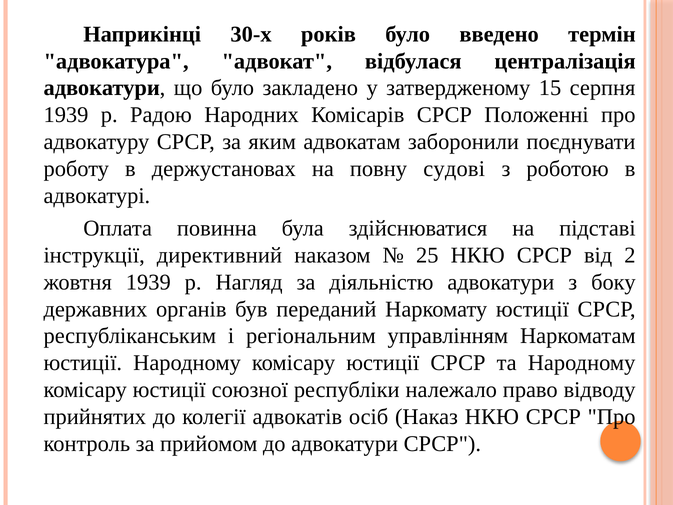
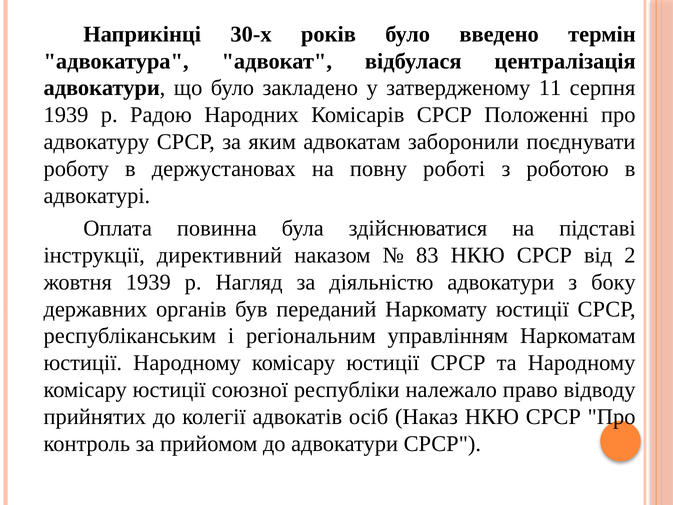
15: 15 -> 11
судові: судові -> роботі
25: 25 -> 83
